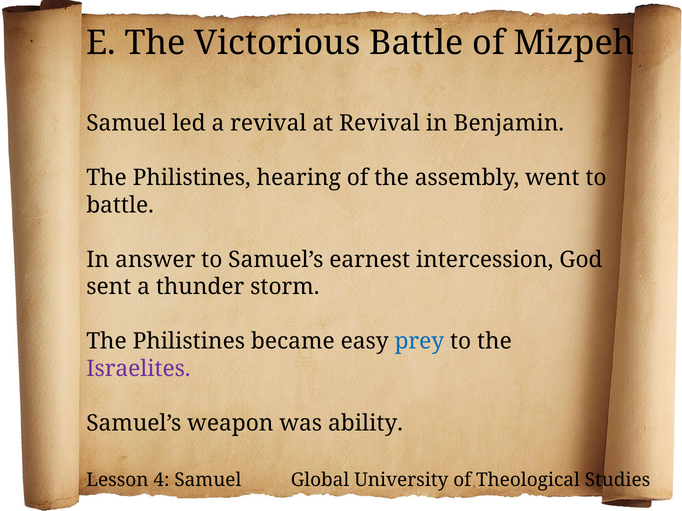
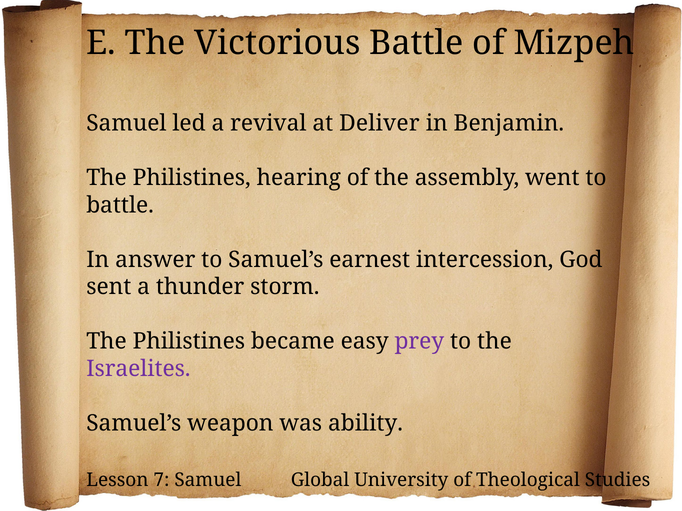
at Revival: Revival -> Deliver
prey colour: blue -> purple
4: 4 -> 7
